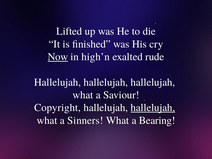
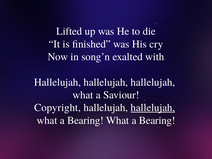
Now underline: present -> none
high’n: high’n -> song’n
rude: rude -> with
Sinners at (85, 120): Sinners -> Bearing
